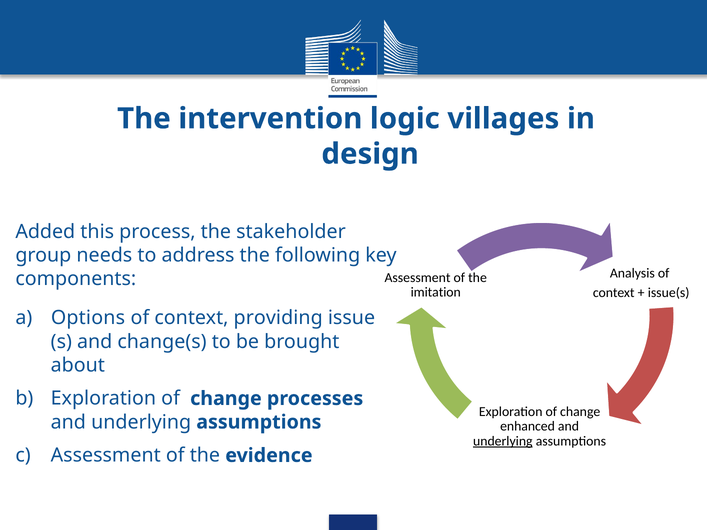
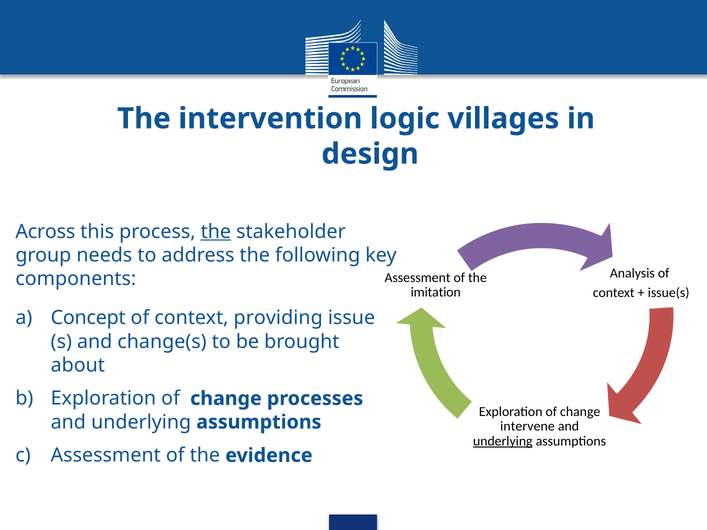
Added: Added -> Across
the at (216, 232) underline: none -> present
Options: Options -> Concept
enhanced: enhanced -> intervene
